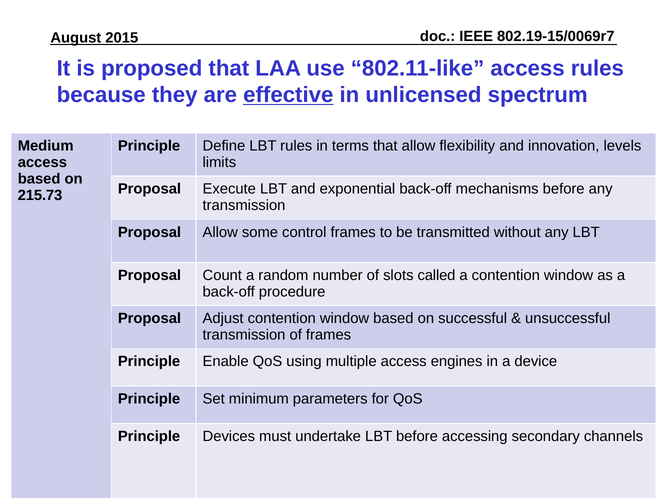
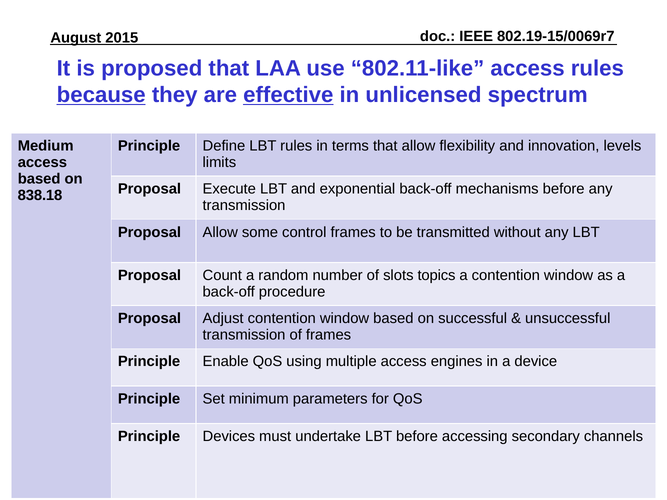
because underline: none -> present
215.73: 215.73 -> 838.18
called: called -> topics
